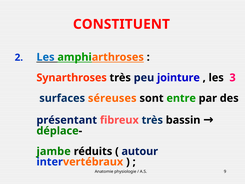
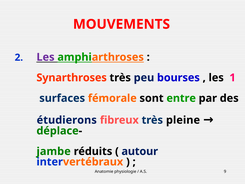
CONSTITUENT: CONSTITUENT -> MOUVEMENTS
Les at (46, 57) colour: blue -> purple
jointure: jointure -> bourses
3: 3 -> 1
séreuses: séreuses -> fémorale
présentant: présentant -> étudierons
bassin: bassin -> pleine
